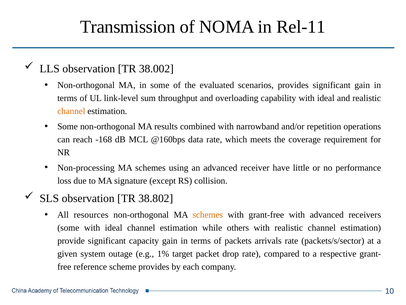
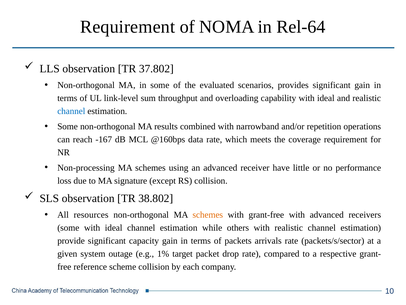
Transmission at (128, 27): Transmission -> Requirement
Rel-11: Rel-11 -> Rel-64
38.002: 38.002 -> 37.802
channel at (71, 111) colour: orange -> blue
-168: -168 -> -167
scheme provides: provides -> collision
